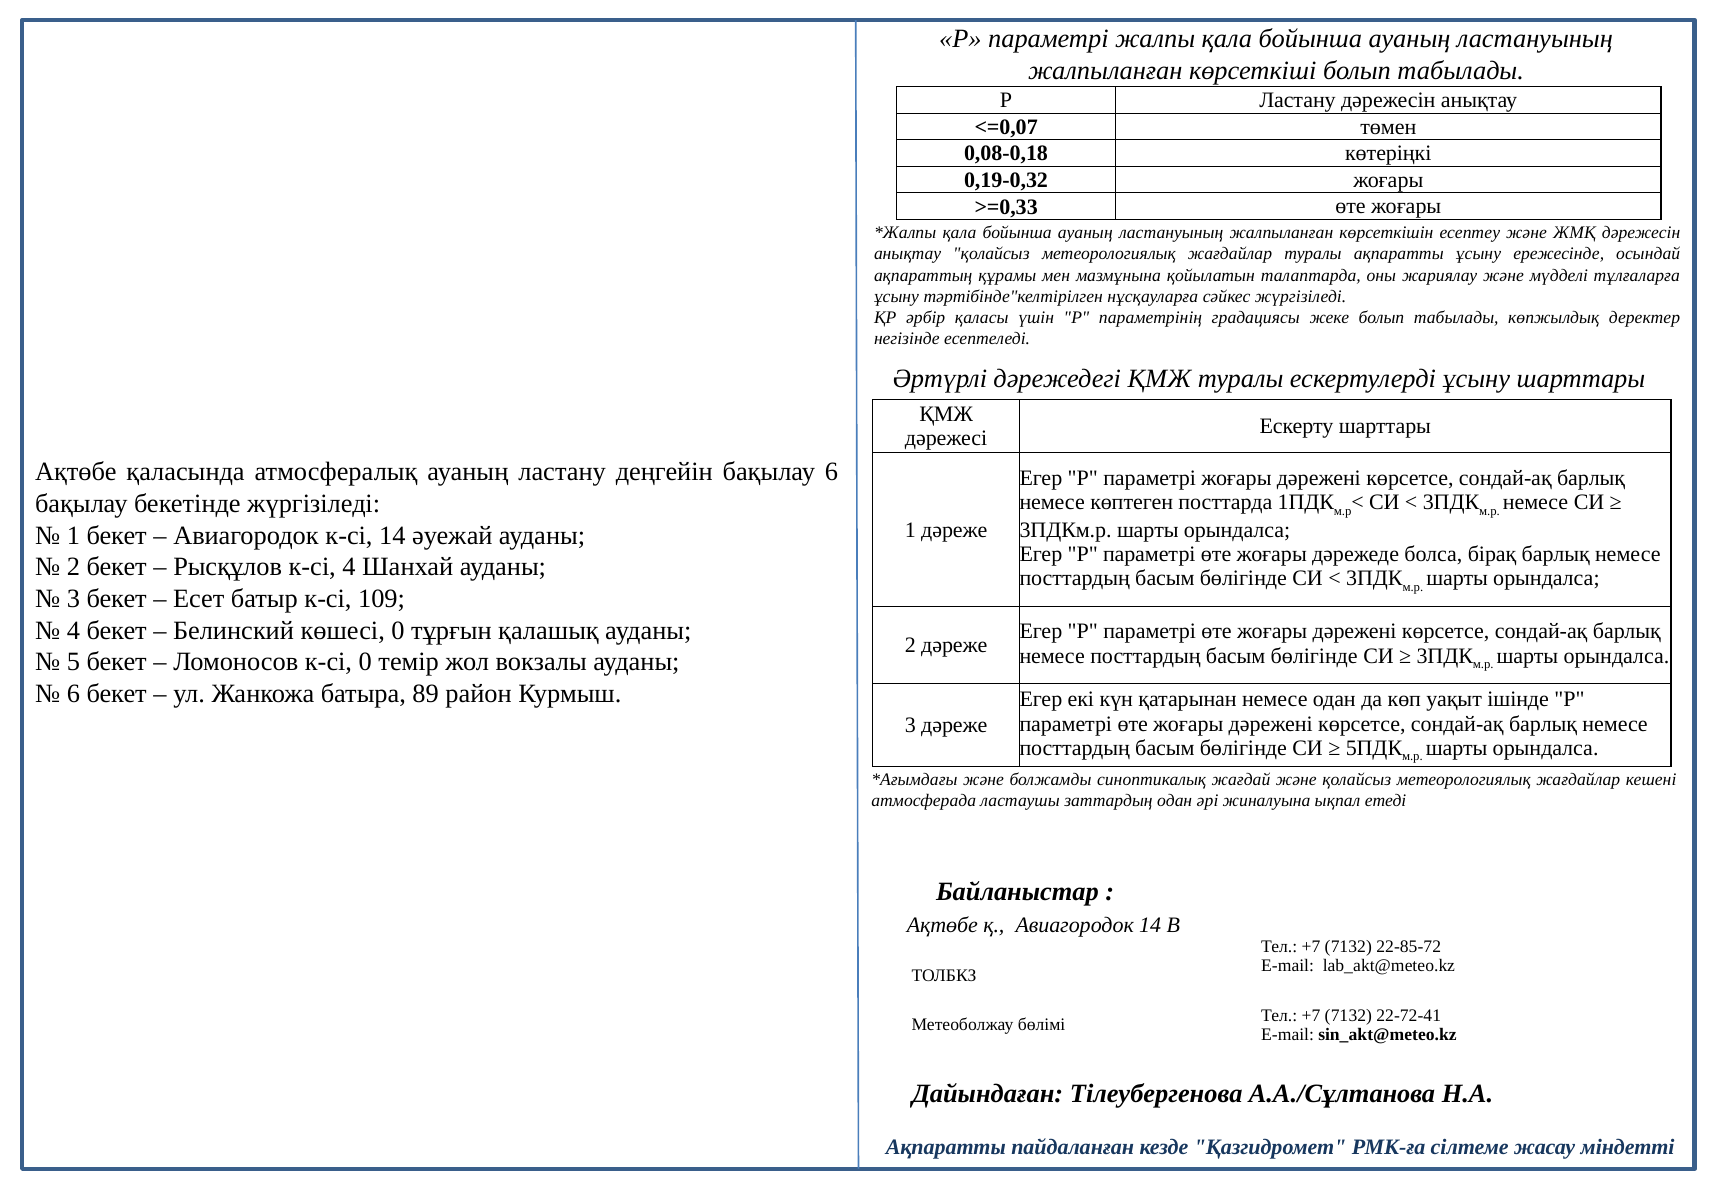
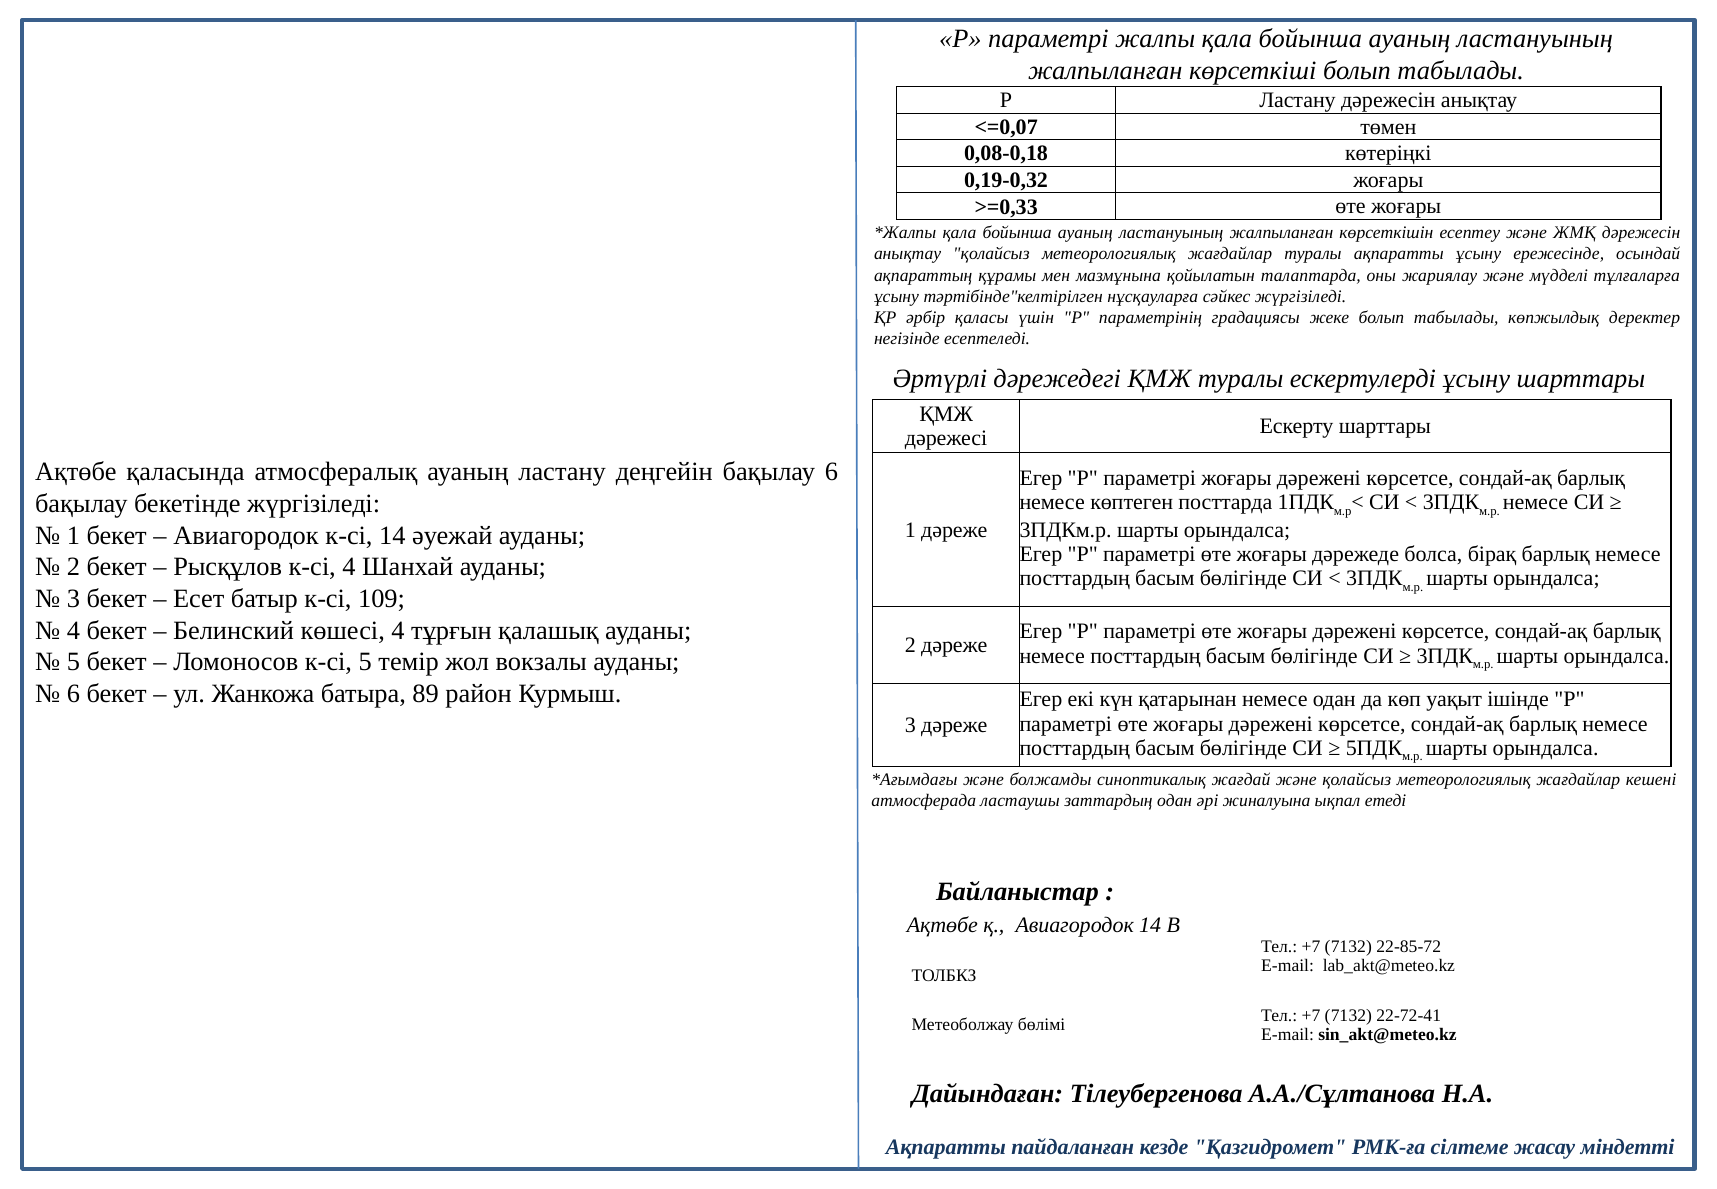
көшесі 0: 0 -> 4
к-сі 0: 0 -> 5
